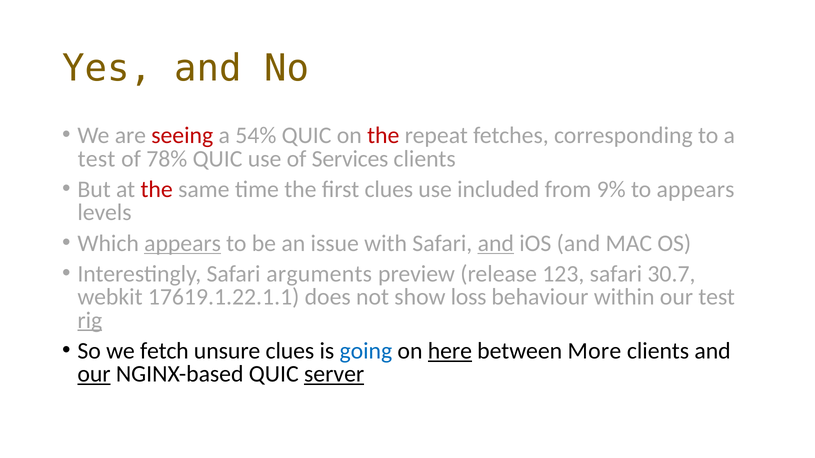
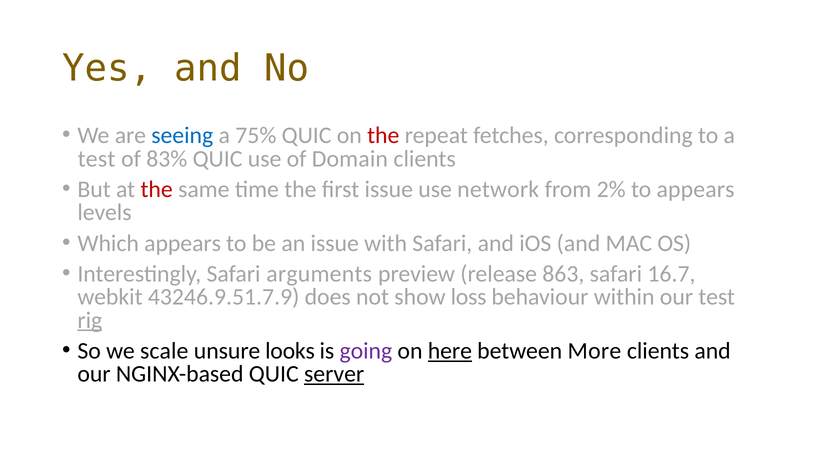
seeing colour: red -> blue
54%: 54% -> 75%
78%: 78% -> 83%
Services: Services -> Domain
first clues: clues -> issue
included: included -> network
9%: 9% -> 2%
appears at (183, 244) underline: present -> none
and at (496, 244) underline: present -> none
123: 123 -> 863
30.7: 30.7 -> 16.7
17619.1.22.1.1: 17619.1.22.1.1 -> 43246.9.51.7.9
fetch: fetch -> scale
unsure clues: clues -> looks
going colour: blue -> purple
our at (94, 374) underline: present -> none
